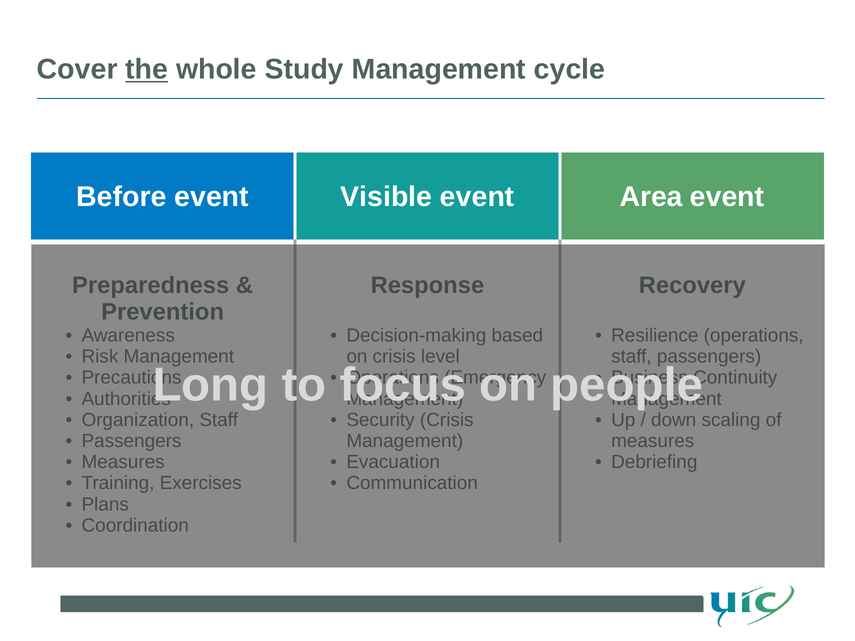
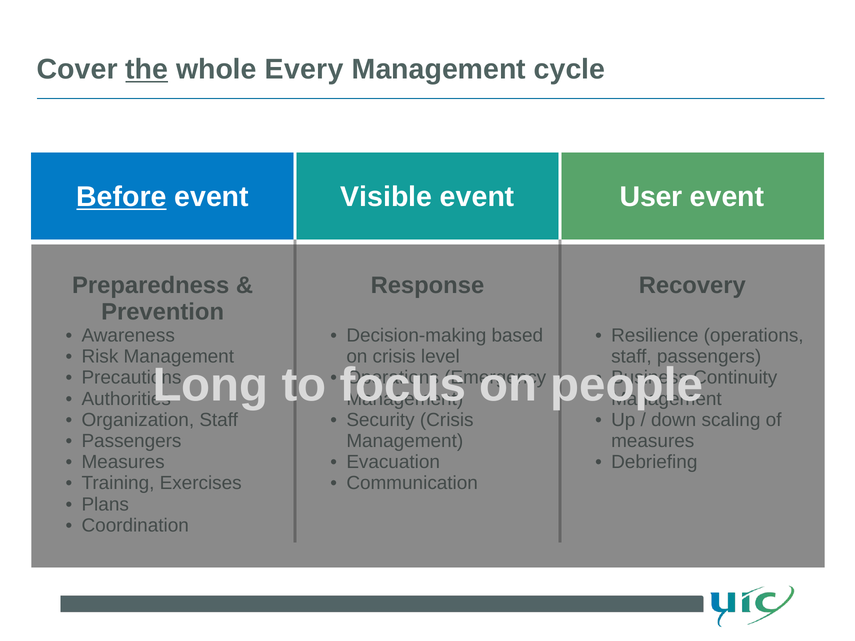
Study: Study -> Every
Before underline: none -> present
Area: Area -> User
